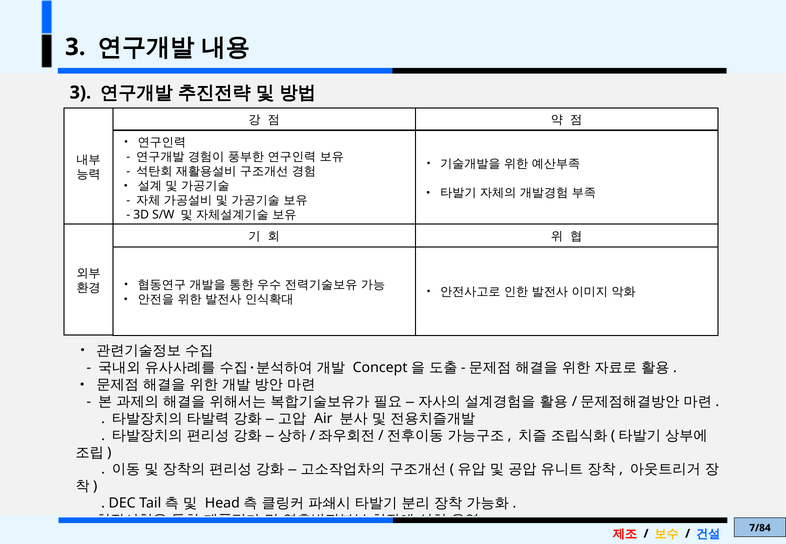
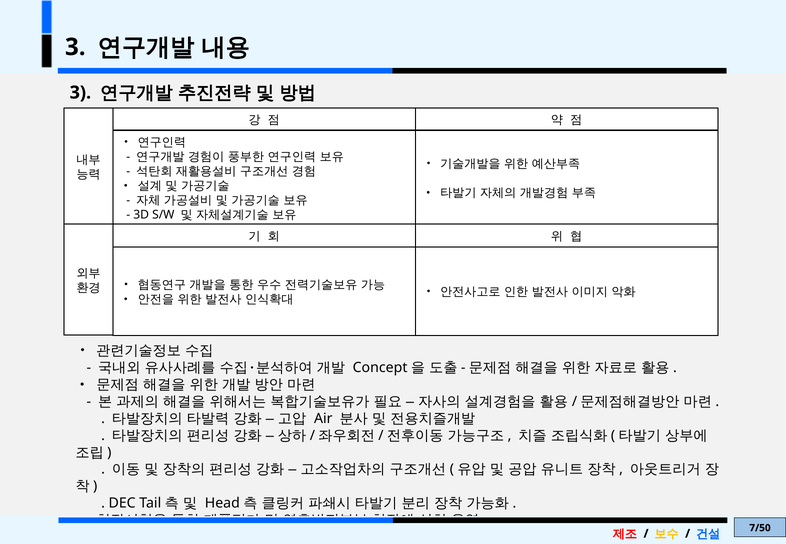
7/84: 7/84 -> 7/50
